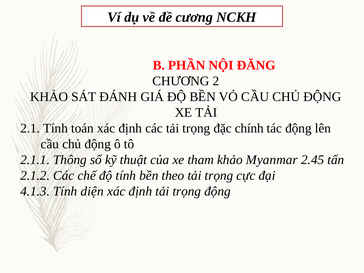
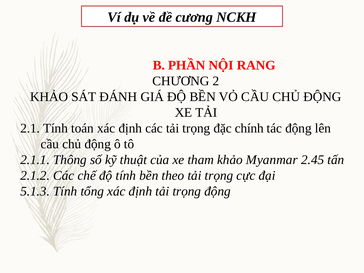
ĐĂNG: ĐĂNG -> RANG
4.1.3: 4.1.3 -> 5.1.3
diện: diện -> tổng
